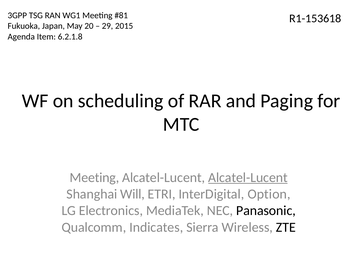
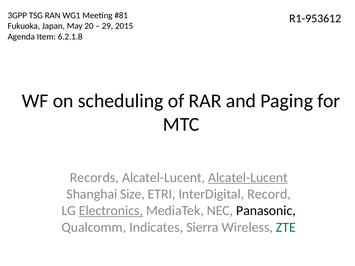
R1-153618: R1-153618 -> R1-953612
Meeting at (94, 178): Meeting -> Records
Will: Will -> Size
Option: Option -> Record
Electronics underline: none -> present
ZTE colour: black -> green
